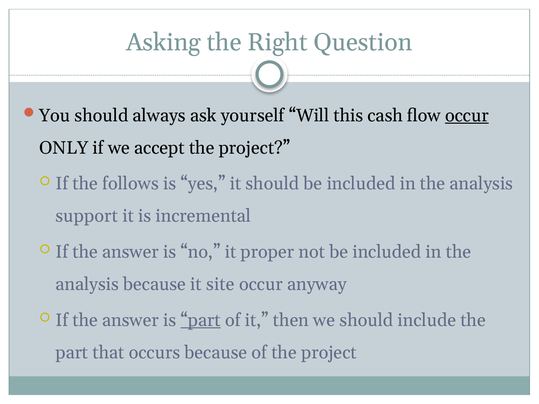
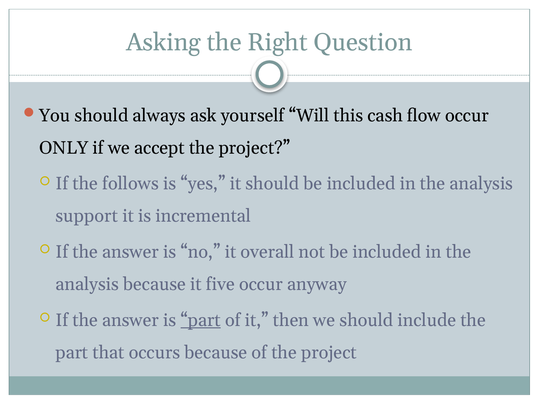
occur at (467, 115) underline: present -> none
proper: proper -> overall
site: site -> five
